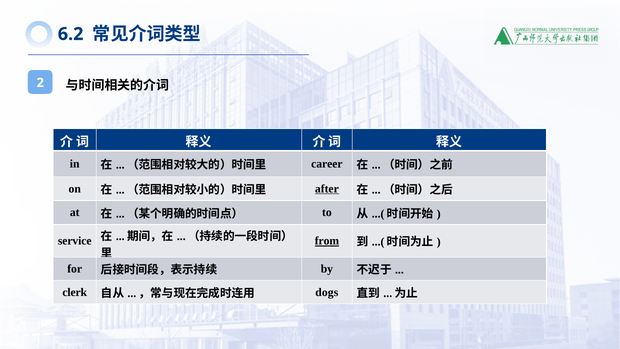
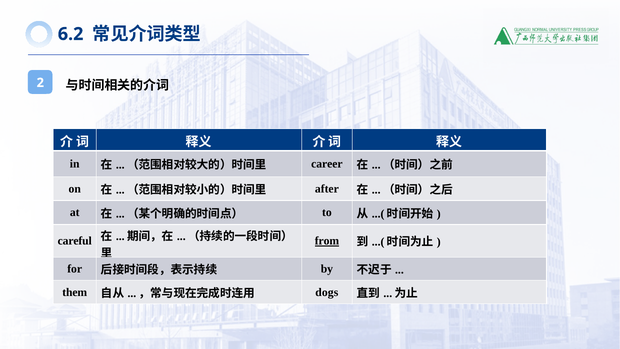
after underline: present -> none
service: service -> careful
clerk: clerk -> them
